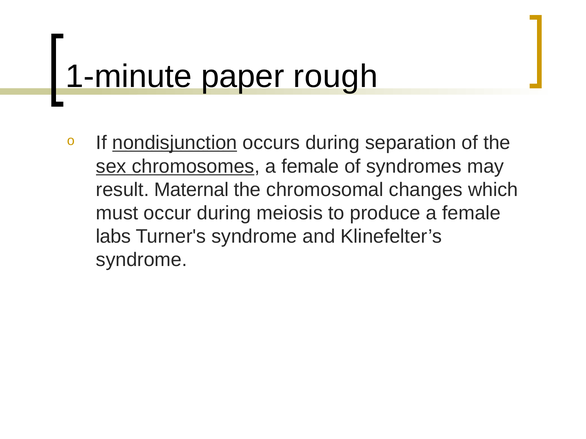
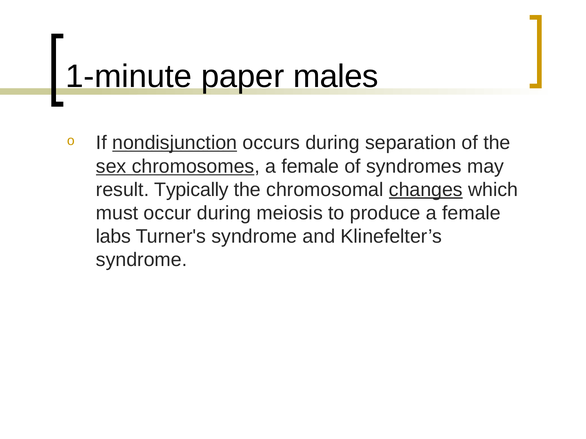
rough: rough -> males
Maternal: Maternal -> Typically
changes underline: none -> present
